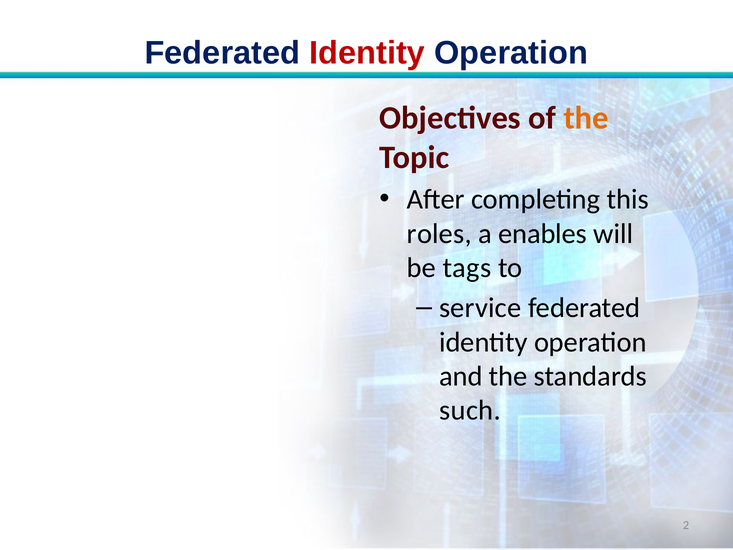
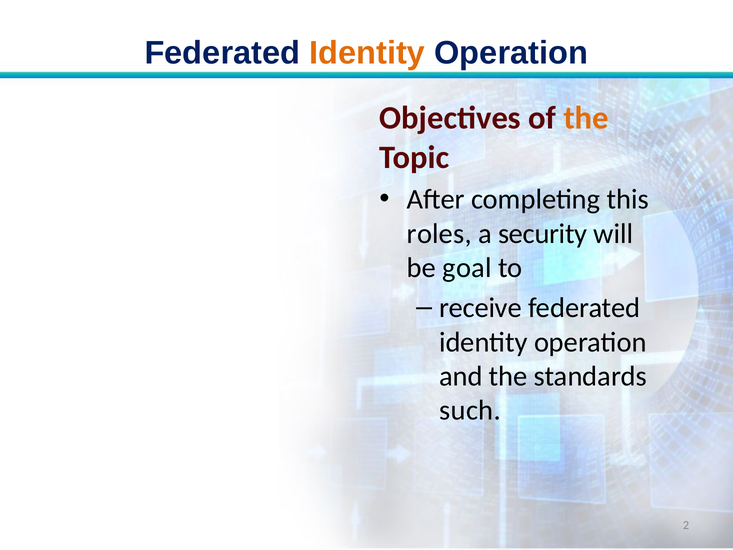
Identity at (367, 53) colour: red -> orange
enables: enables -> security
tags: tags -> goal
service: service -> receive
